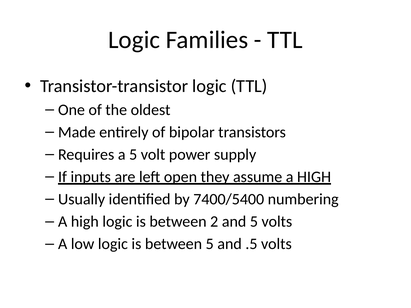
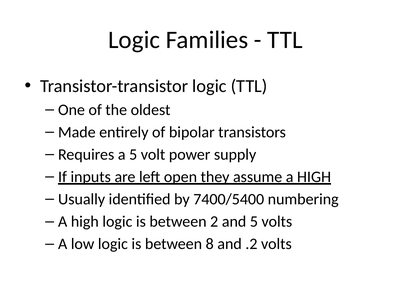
between 5: 5 -> 8
.5: .5 -> .2
